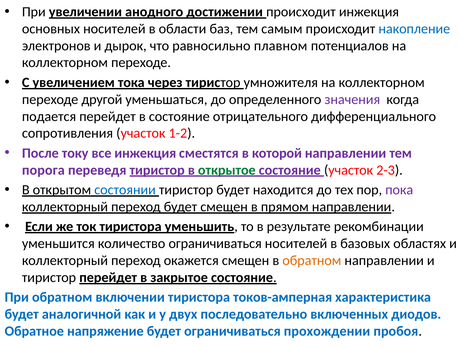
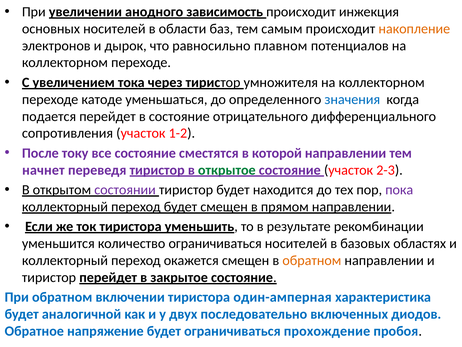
достижении: достижении -> зависимость
накопление colour: blue -> orange
другой: другой -> катоде
значения colour: purple -> blue
все инжекция: инжекция -> состояние
порога: порога -> начнет
состоянии colour: blue -> purple
токов-амперная: токов-амперная -> один-амперная
прохождении: прохождении -> прохождение
